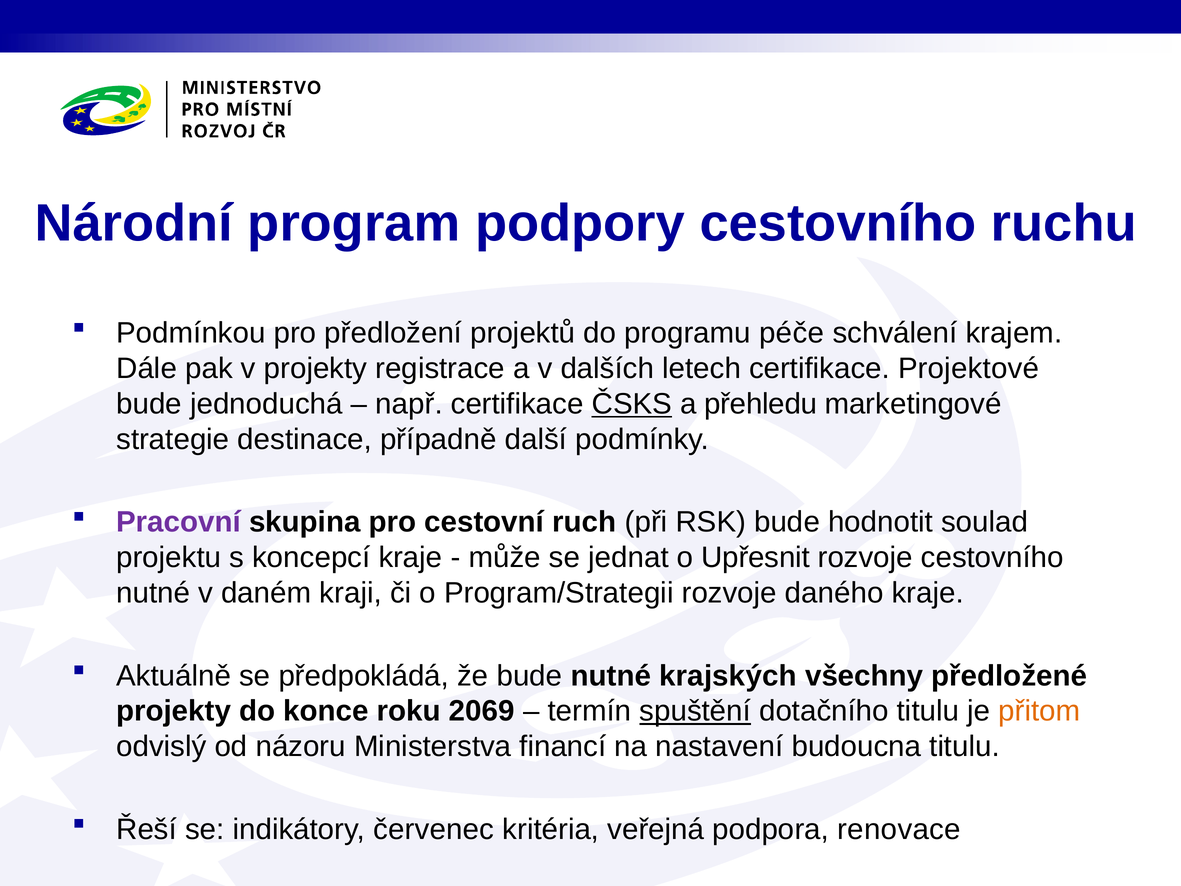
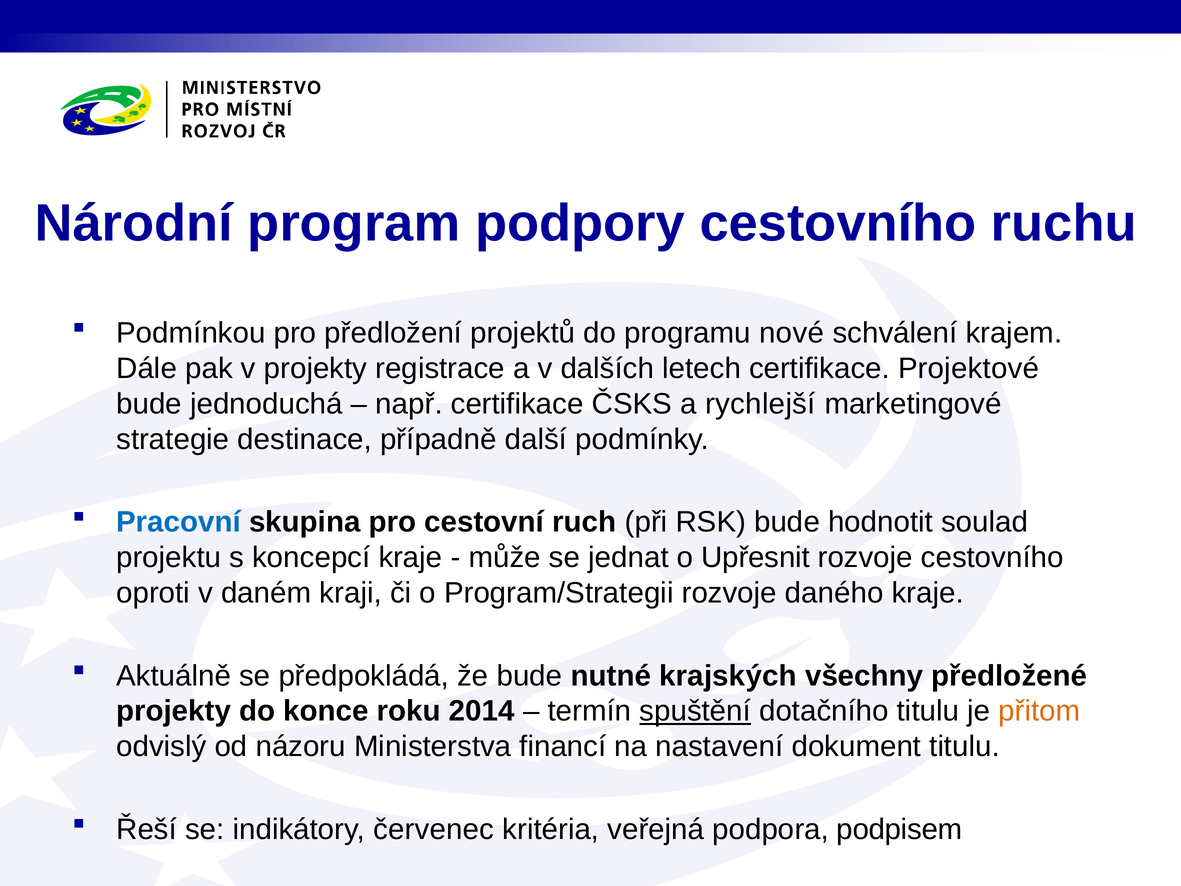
péče: péče -> nové
ČSKS underline: present -> none
přehledu: přehledu -> rychlejší
Pracovní colour: purple -> blue
nutné at (153, 593): nutné -> oproti
2069: 2069 -> 2014
budoucna: budoucna -> dokument
renovace: renovace -> podpisem
